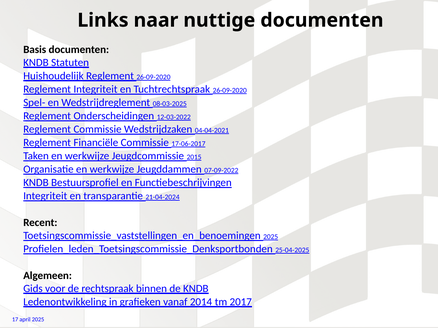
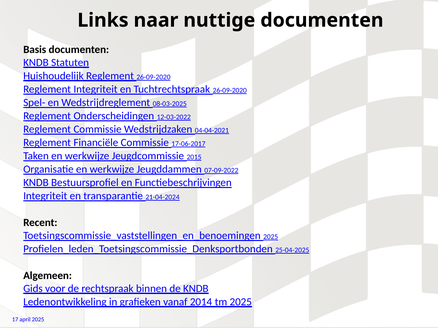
tm 2017: 2017 -> 2025
